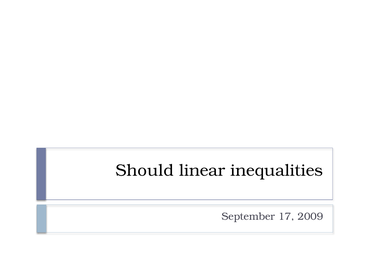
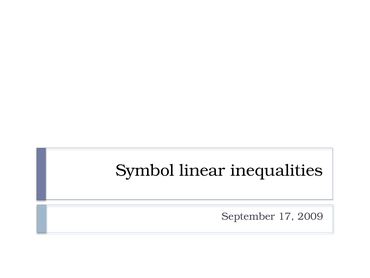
Should: Should -> Symbol
